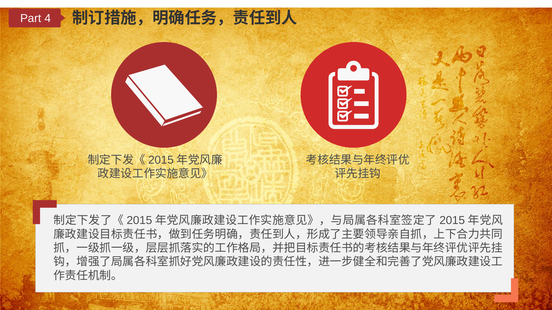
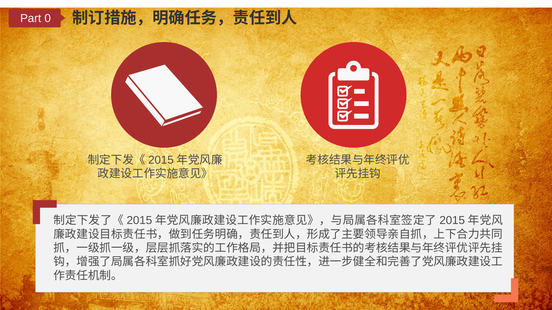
4: 4 -> 0
